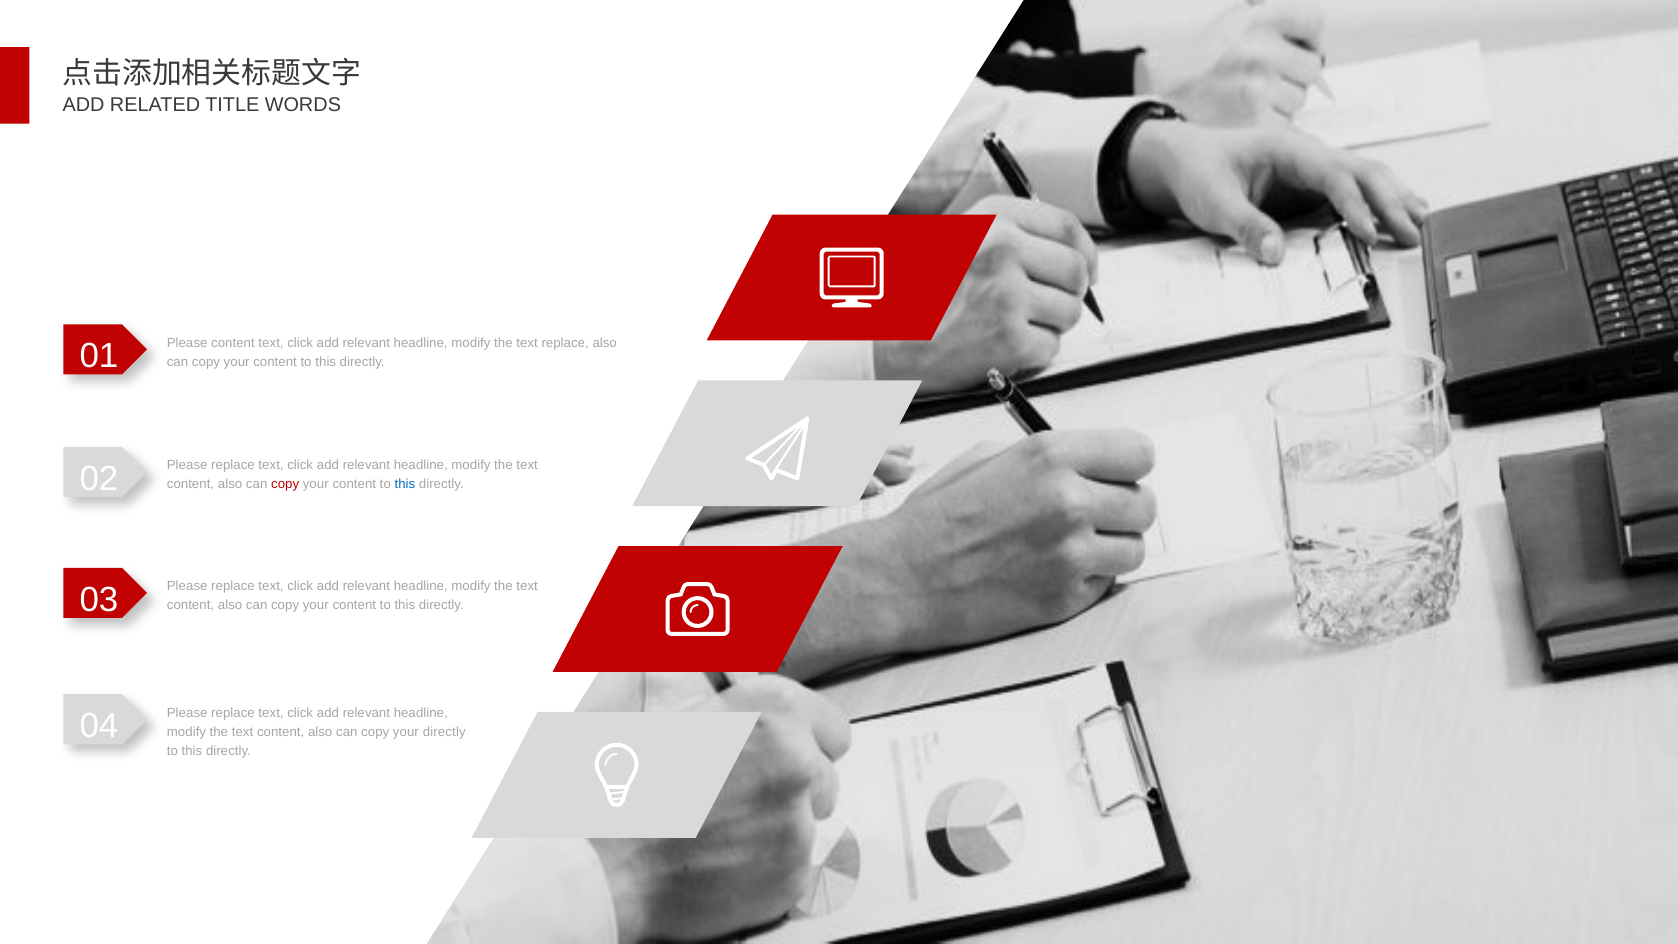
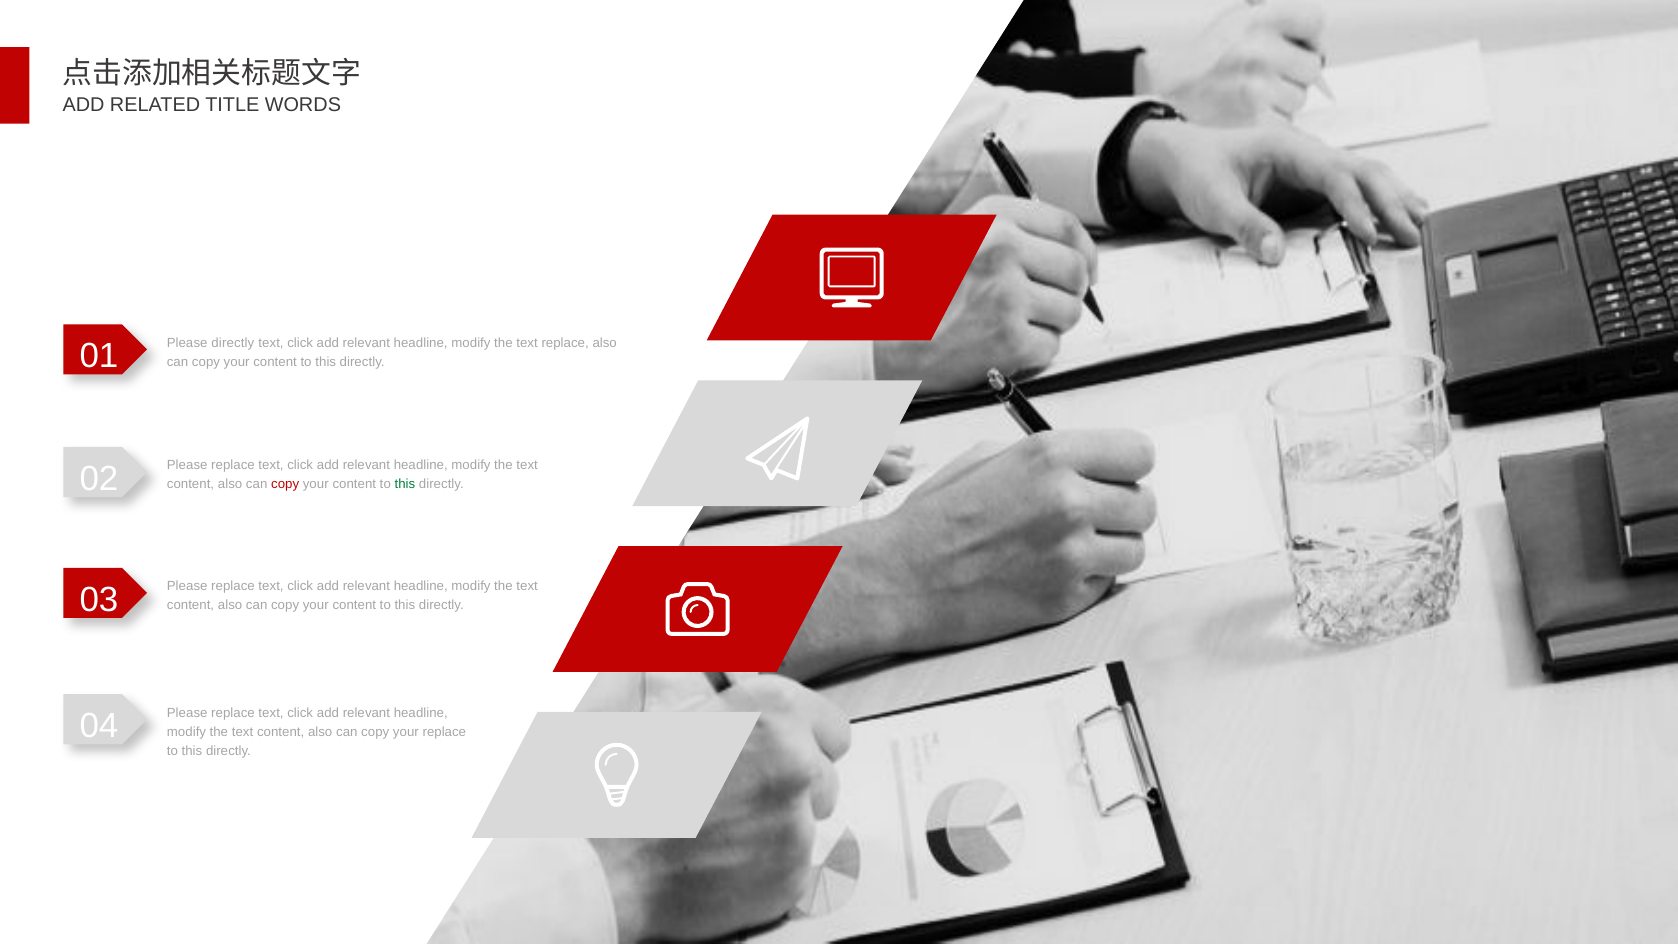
Please content: content -> directly
this at (405, 485) colour: blue -> green
your directly: directly -> replace
